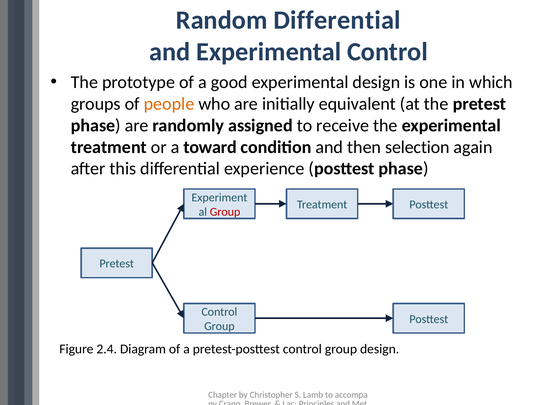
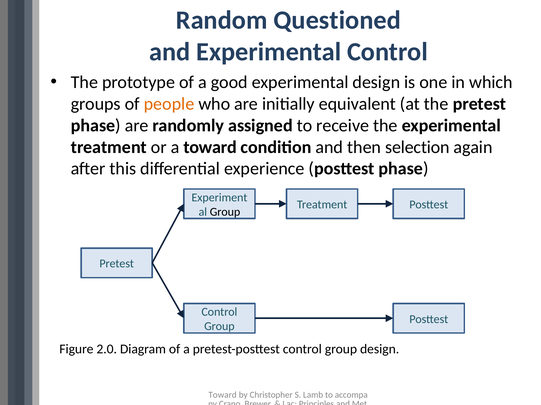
Random Differential: Differential -> Questioned
Group at (225, 212) colour: red -> black
2.4: 2.4 -> 2.0
Chapter at (223, 395): Chapter -> Toward
